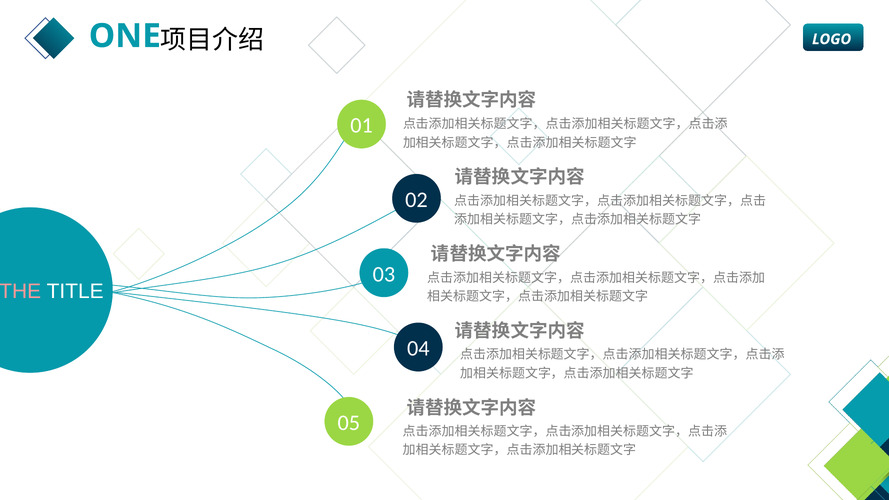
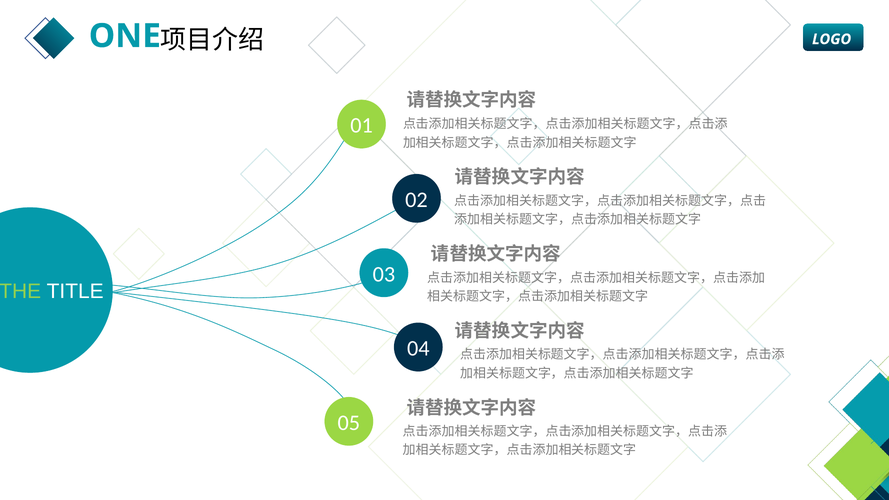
THE colour: pink -> light green
